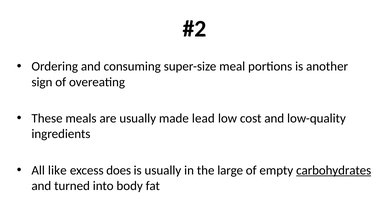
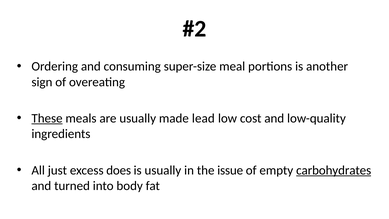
These underline: none -> present
like: like -> just
large: large -> issue
